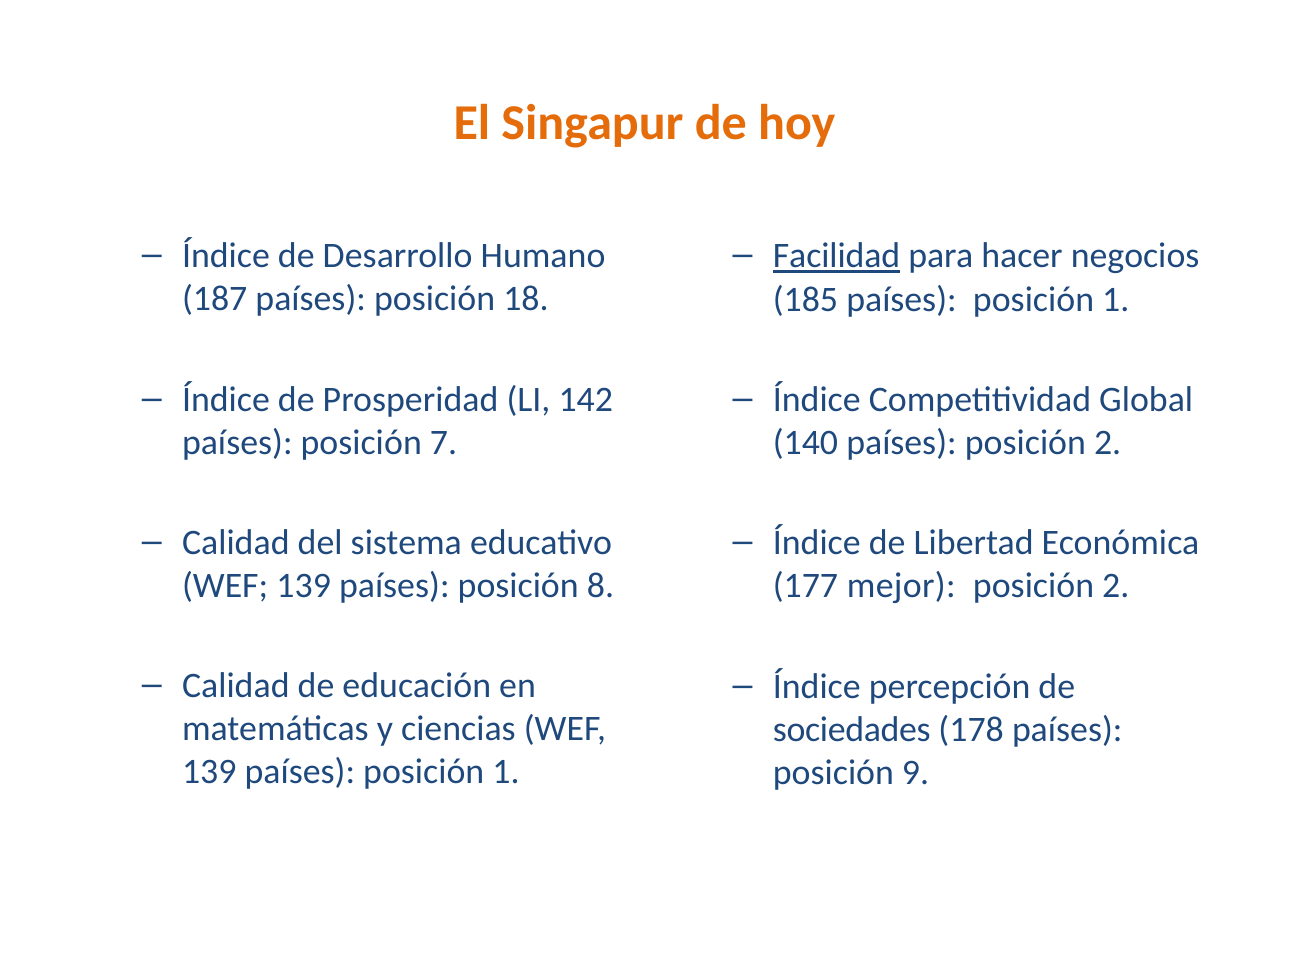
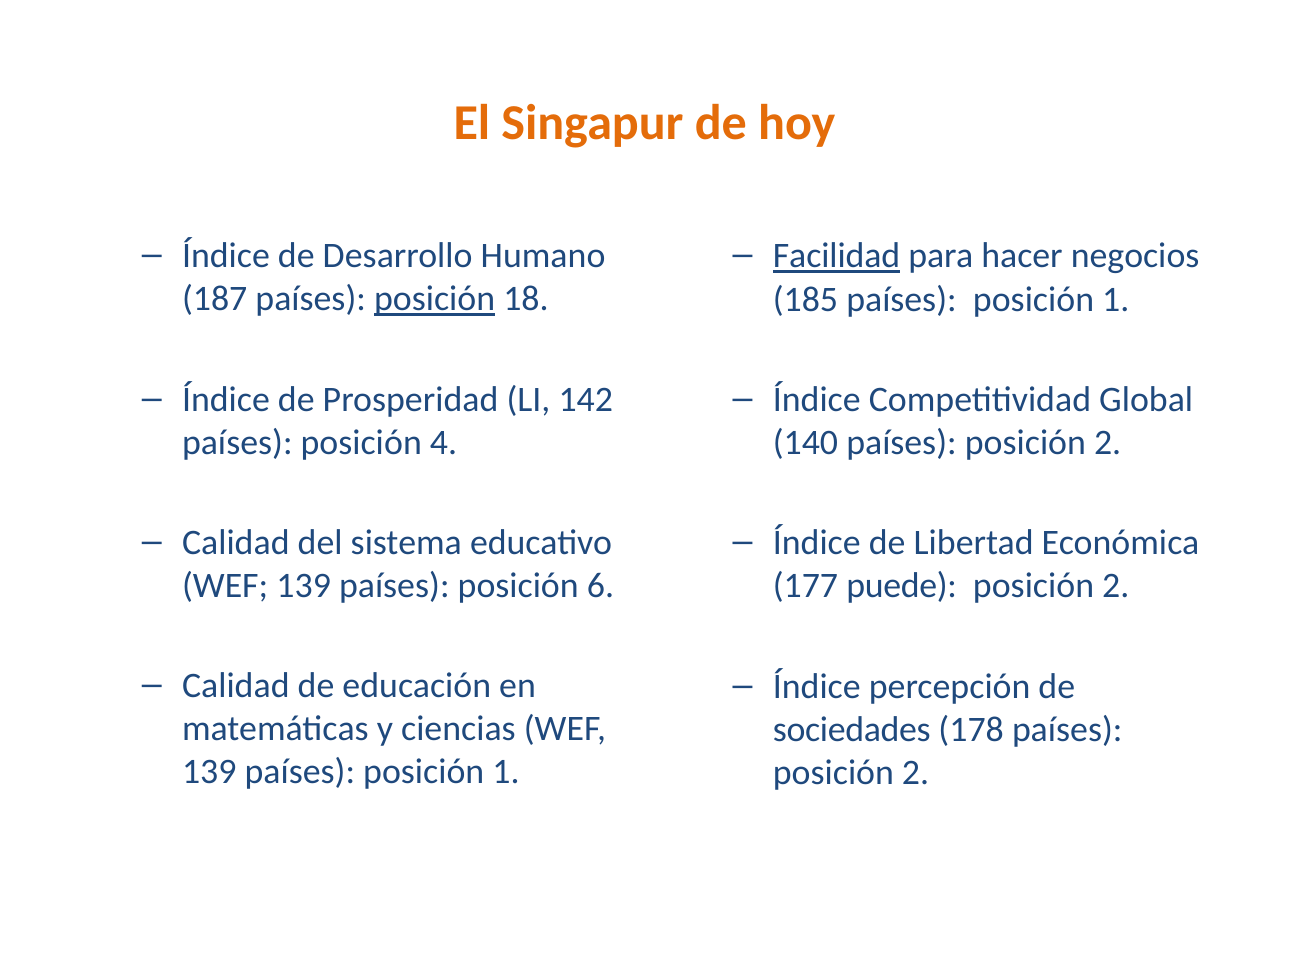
posición at (435, 299) underline: none -> present
7: 7 -> 4
8: 8 -> 6
mejor: mejor -> puede
9 at (916, 772): 9 -> 2
